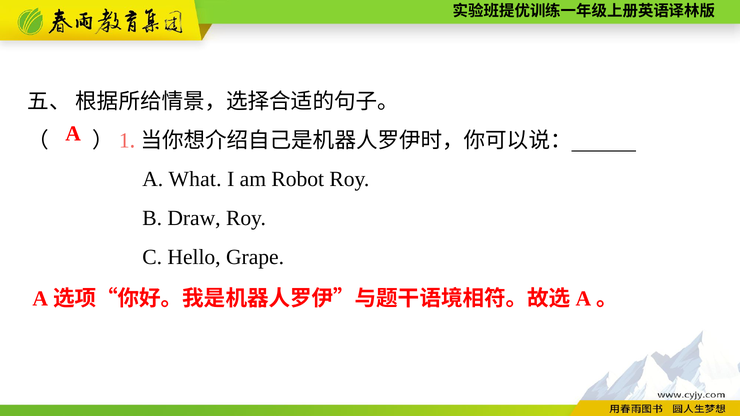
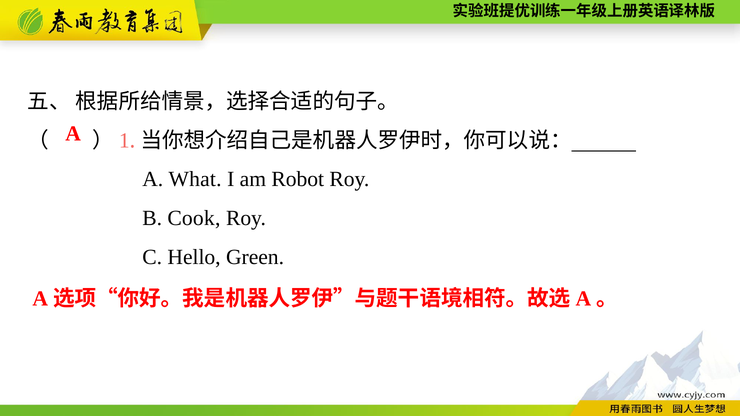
Draw: Draw -> Cook
Grape: Grape -> Green
